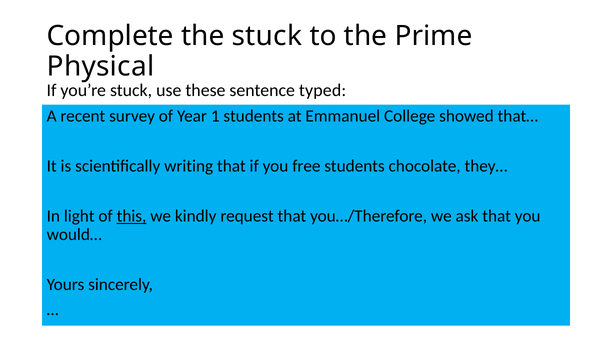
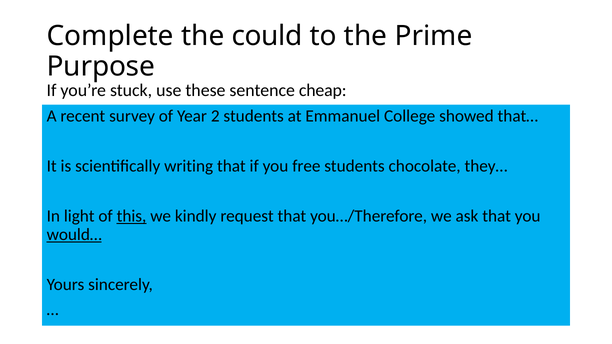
the stuck: stuck -> could
Physical: Physical -> Purpose
typed: typed -> cheap
1: 1 -> 2
would… underline: none -> present
